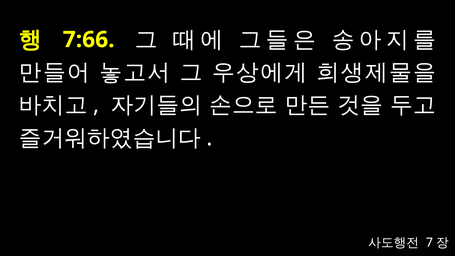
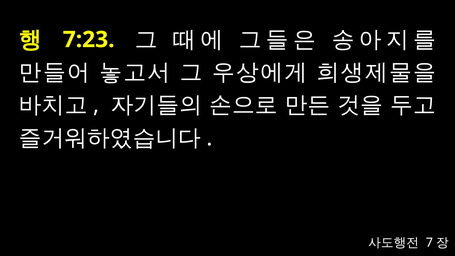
7:66: 7:66 -> 7:23
